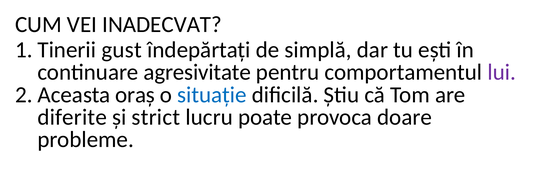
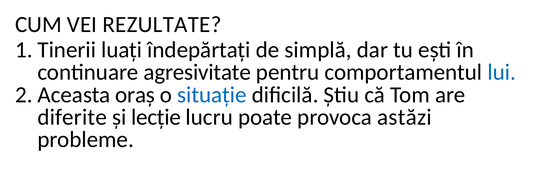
INADECVAT: INADECVAT -> REZULTATE
gust: gust -> luați
lui colour: purple -> blue
strict: strict -> lecție
doare: doare -> astăzi
